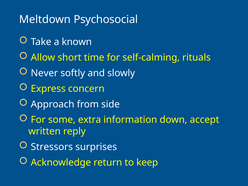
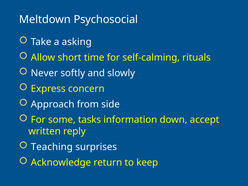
known: known -> asking
extra: extra -> tasks
Stressors: Stressors -> Teaching
